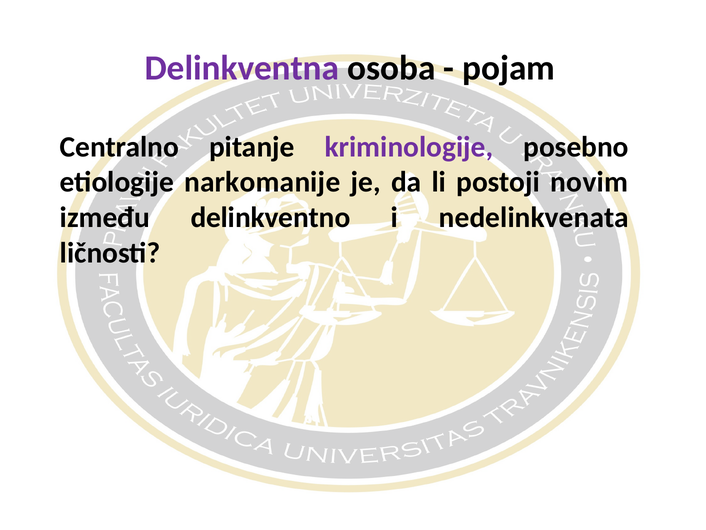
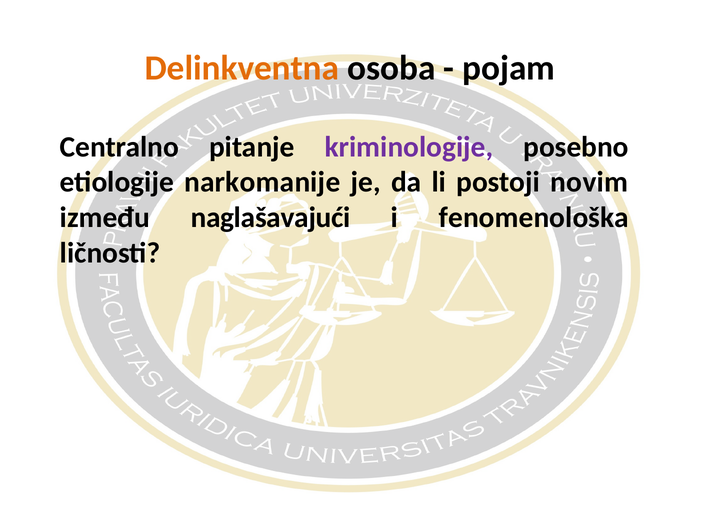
Delinkventna colour: purple -> orange
delinkventno: delinkventno -> naglašavajući
nedelinkvenata: nedelinkvenata -> fenomenološka
